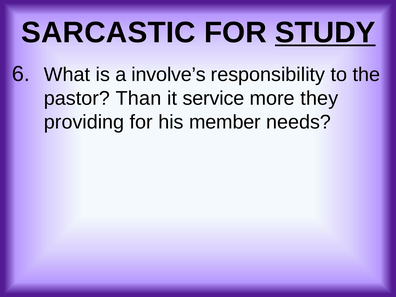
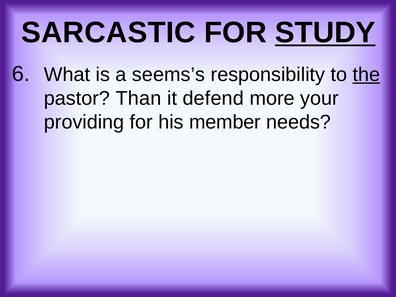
involve’s: involve’s -> seems’s
the underline: none -> present
service: service -> defend
they: they -> your
